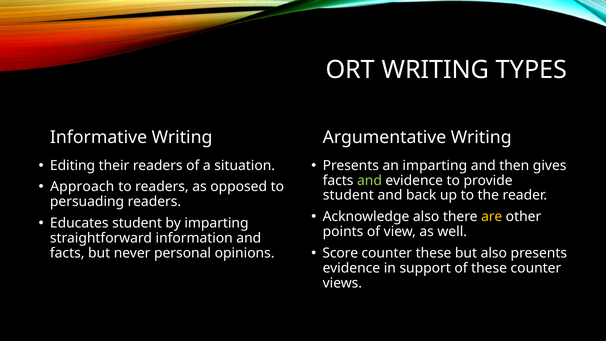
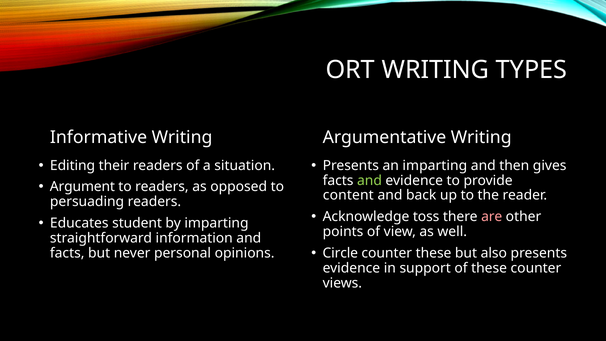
Approach: Approach -> Argument
student at (348, 195): student -> content
Acknowledge also: also -> toss
are colour: yellow -> pink
Score: Score -> Circle
